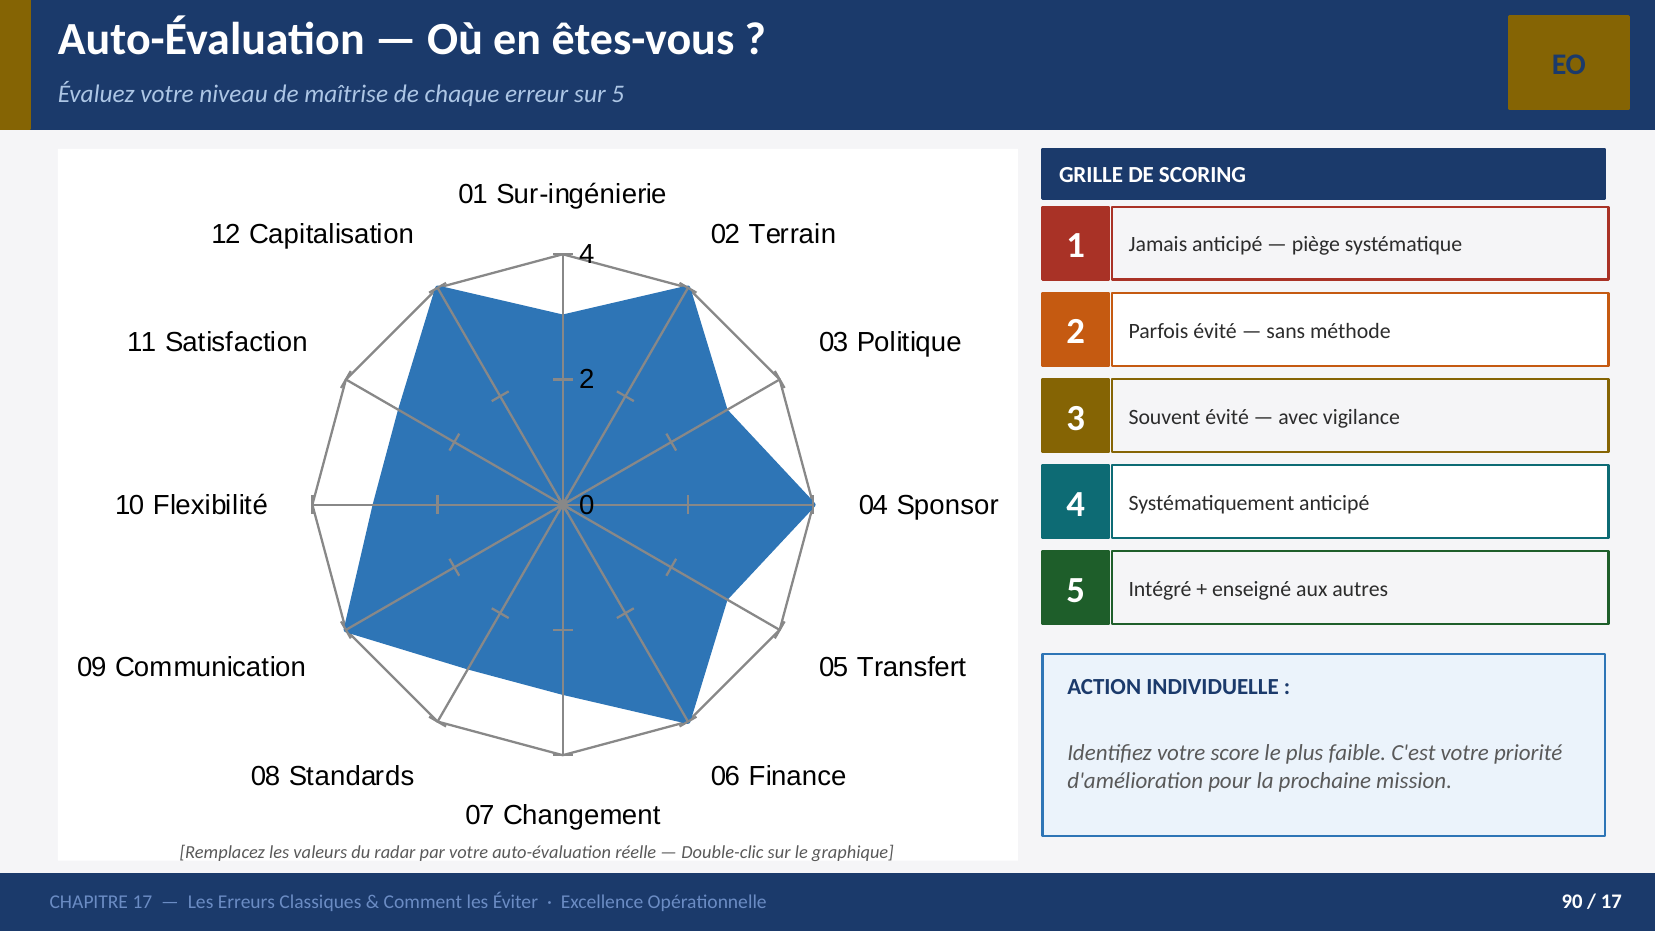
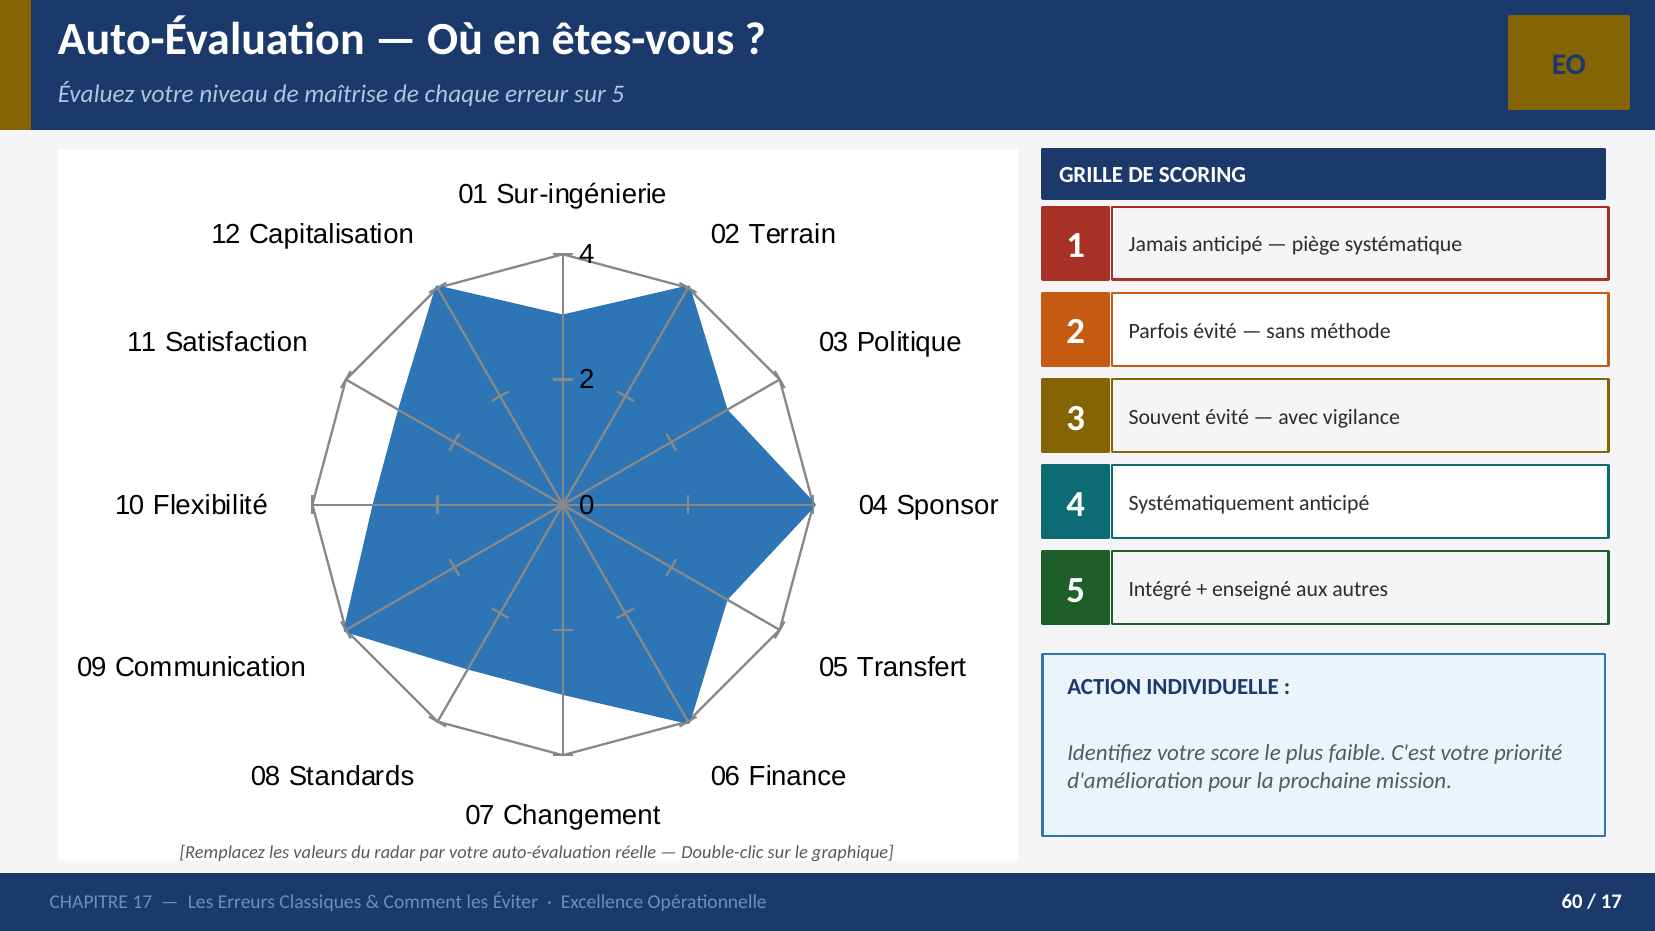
90: 90 -> 60
